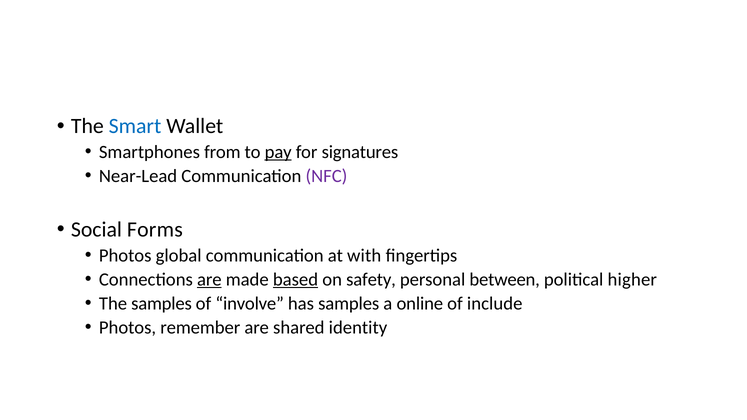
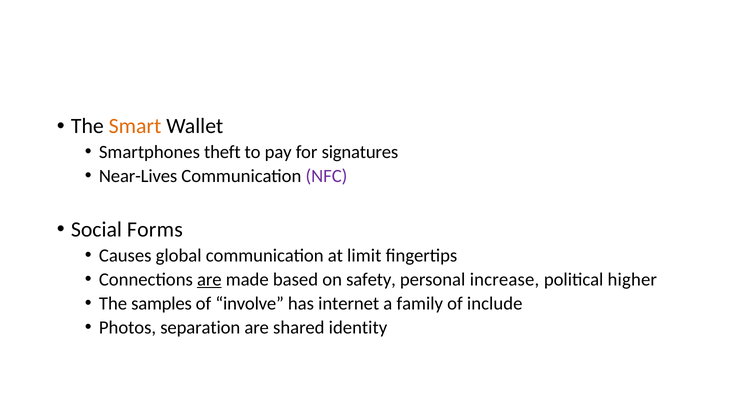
Smart colour: blue -> orange
from: from -> theft
pay underline: present -> none
Near-Lead: Near-Lead -> Near-Lives
Photos at (125, 255): Photos -> Causes
with: with -> limit
based underline: present -> none
between: between -> increase
has samples: samples -> internet
online: online -> family
remember: remember -> separation
